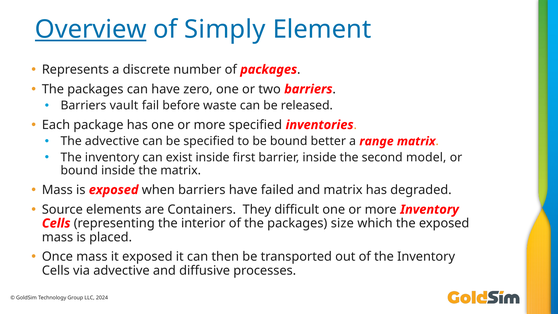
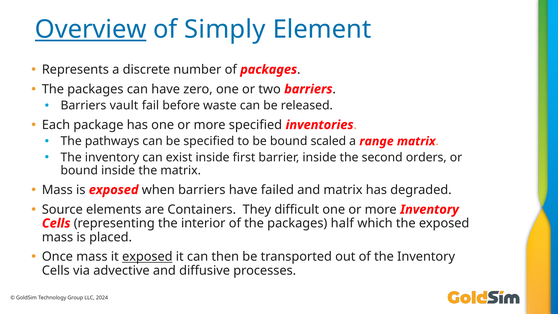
The advective: advective -> pathways
better: better -> scaled
model: model -> orders
size: size -> half
exposed at (147, 257) underline: none -> present
